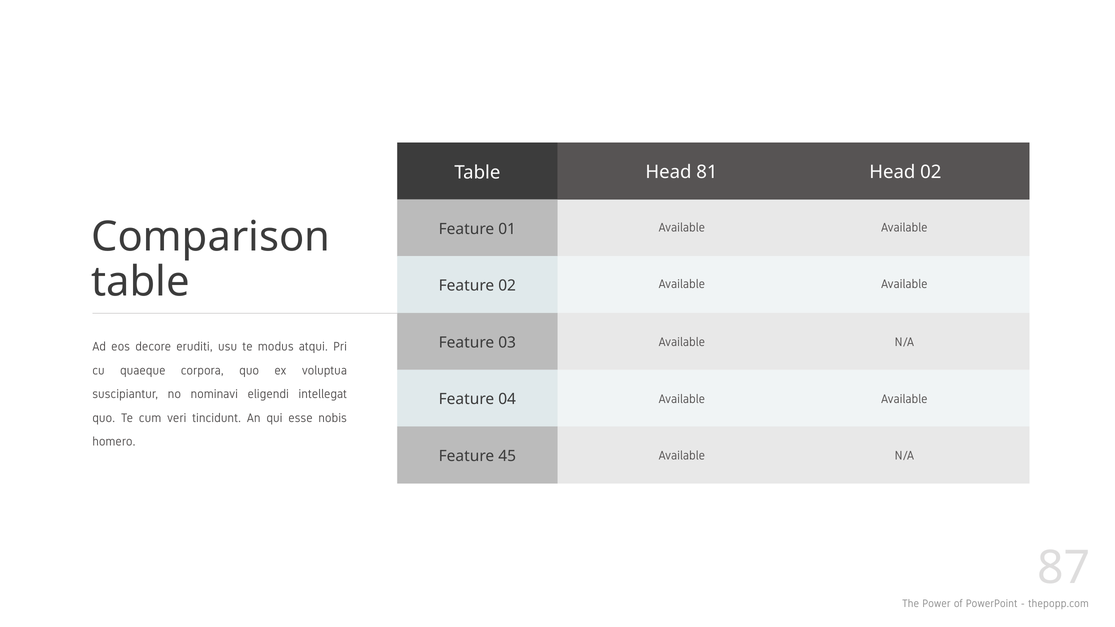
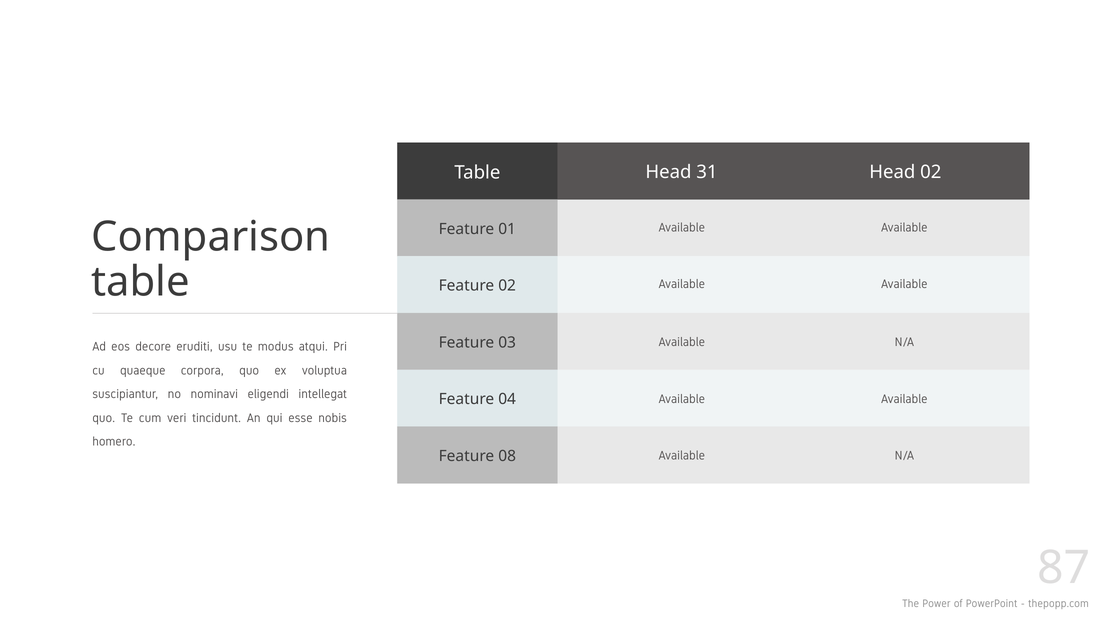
81: 81 -> 31
45: 45 -> 08
